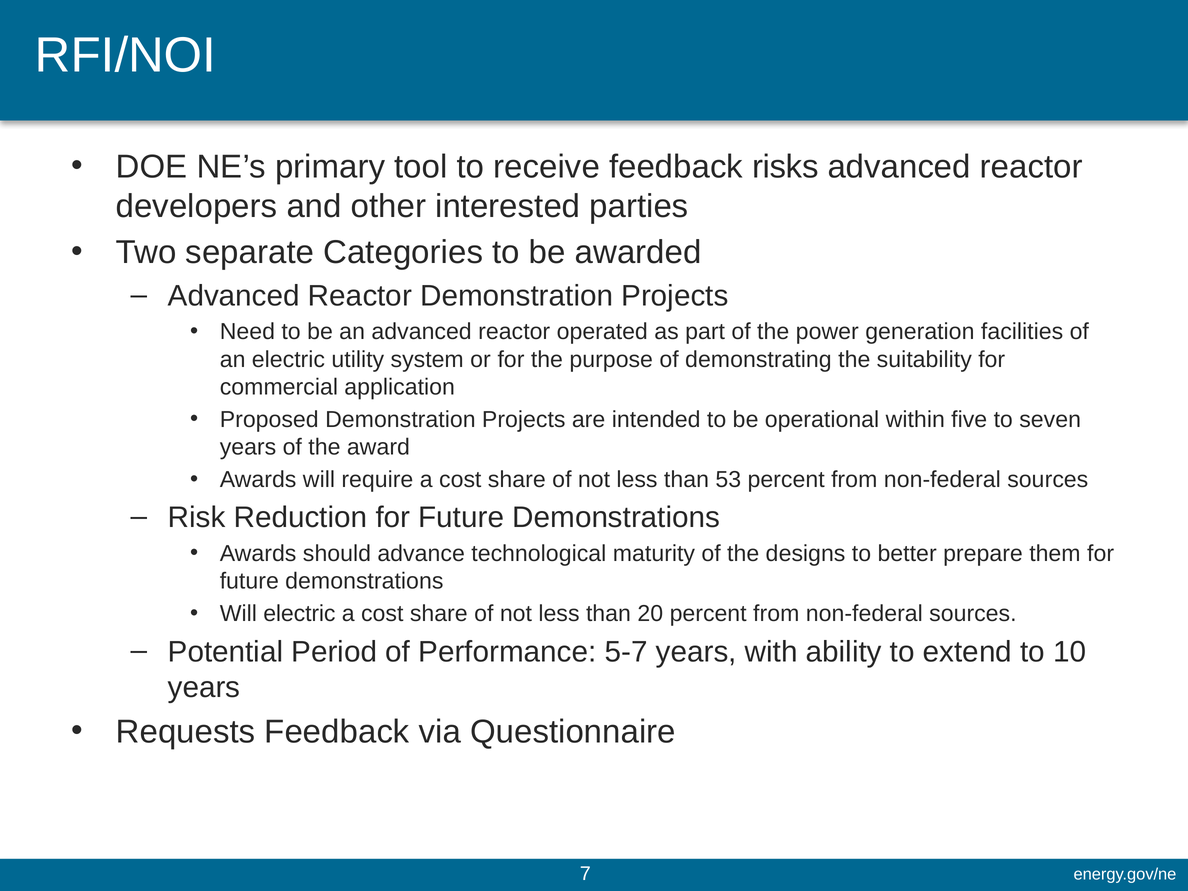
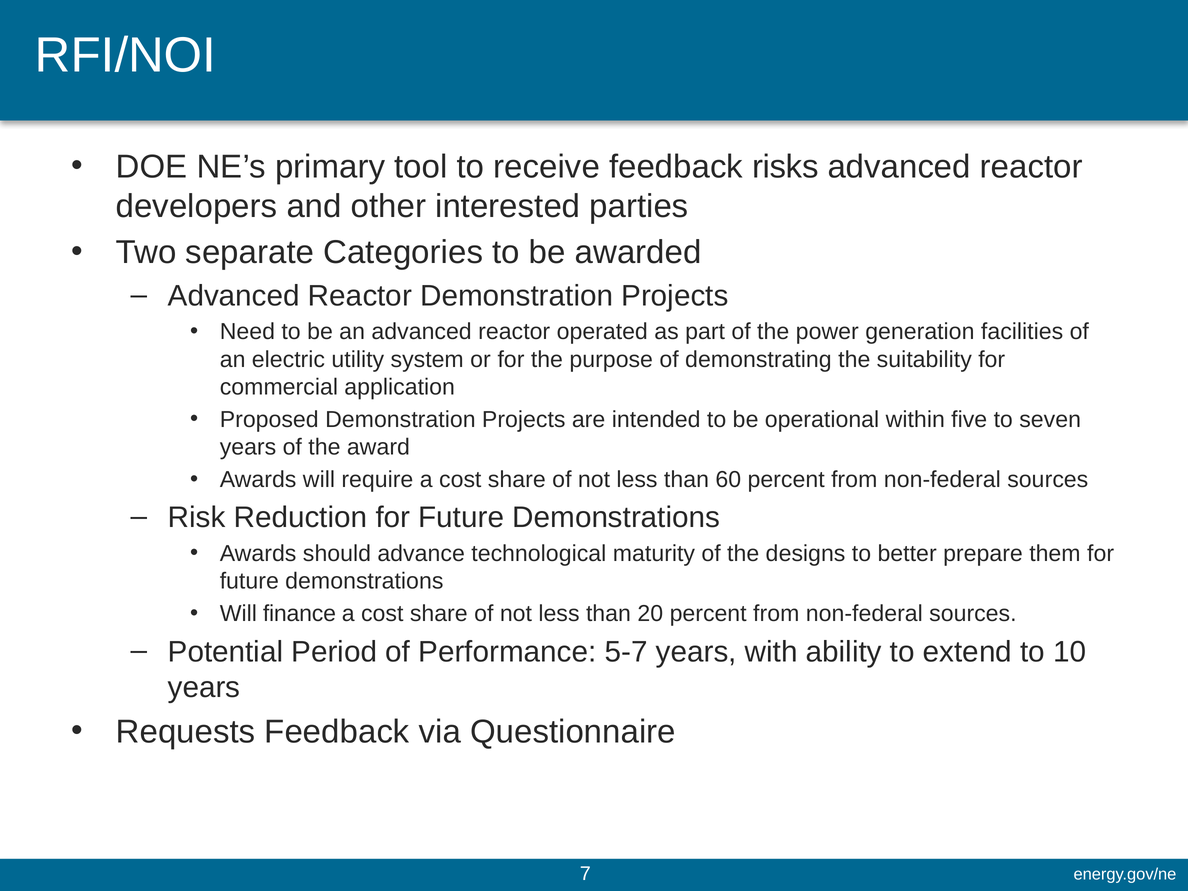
53: 53 -> 60
Will electric: electric -> finance
